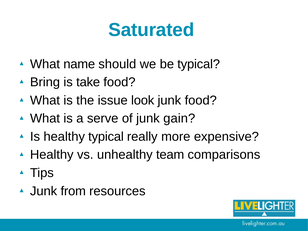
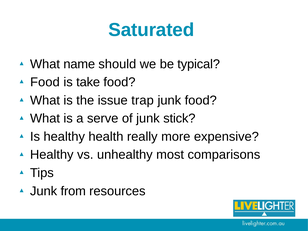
Bring at (45, 82): Bring -> Food
look: look -> trap
gain: gain -> stick
healthy typical: typical -> health
team: team -> most
